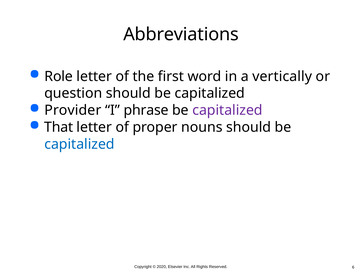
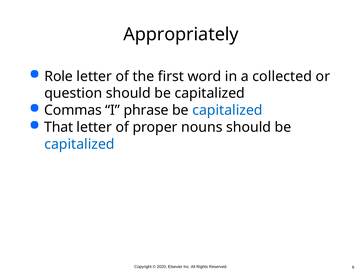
Abbreviations: Abbreviations -> Appropriately
vertically: vertically -> collected
Provider: Provider -> Commas
capitalized at (227, 110) colour: purple -> blue
